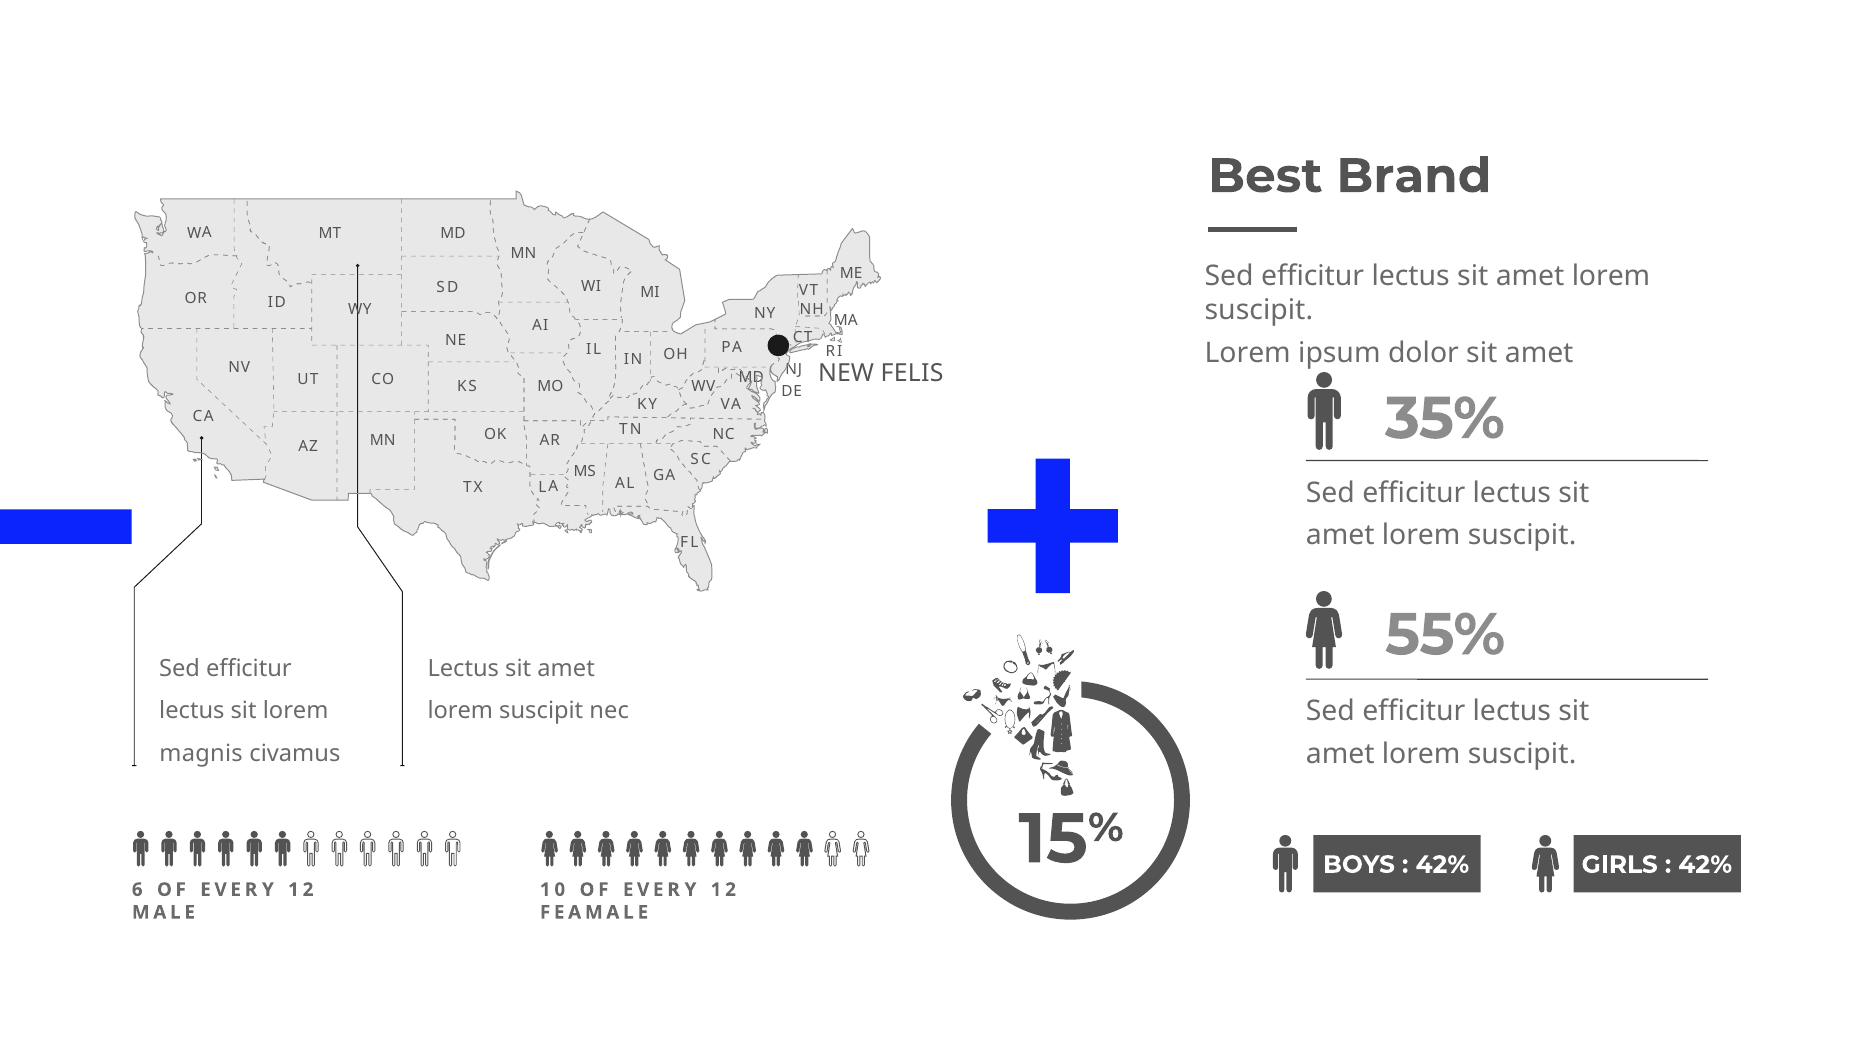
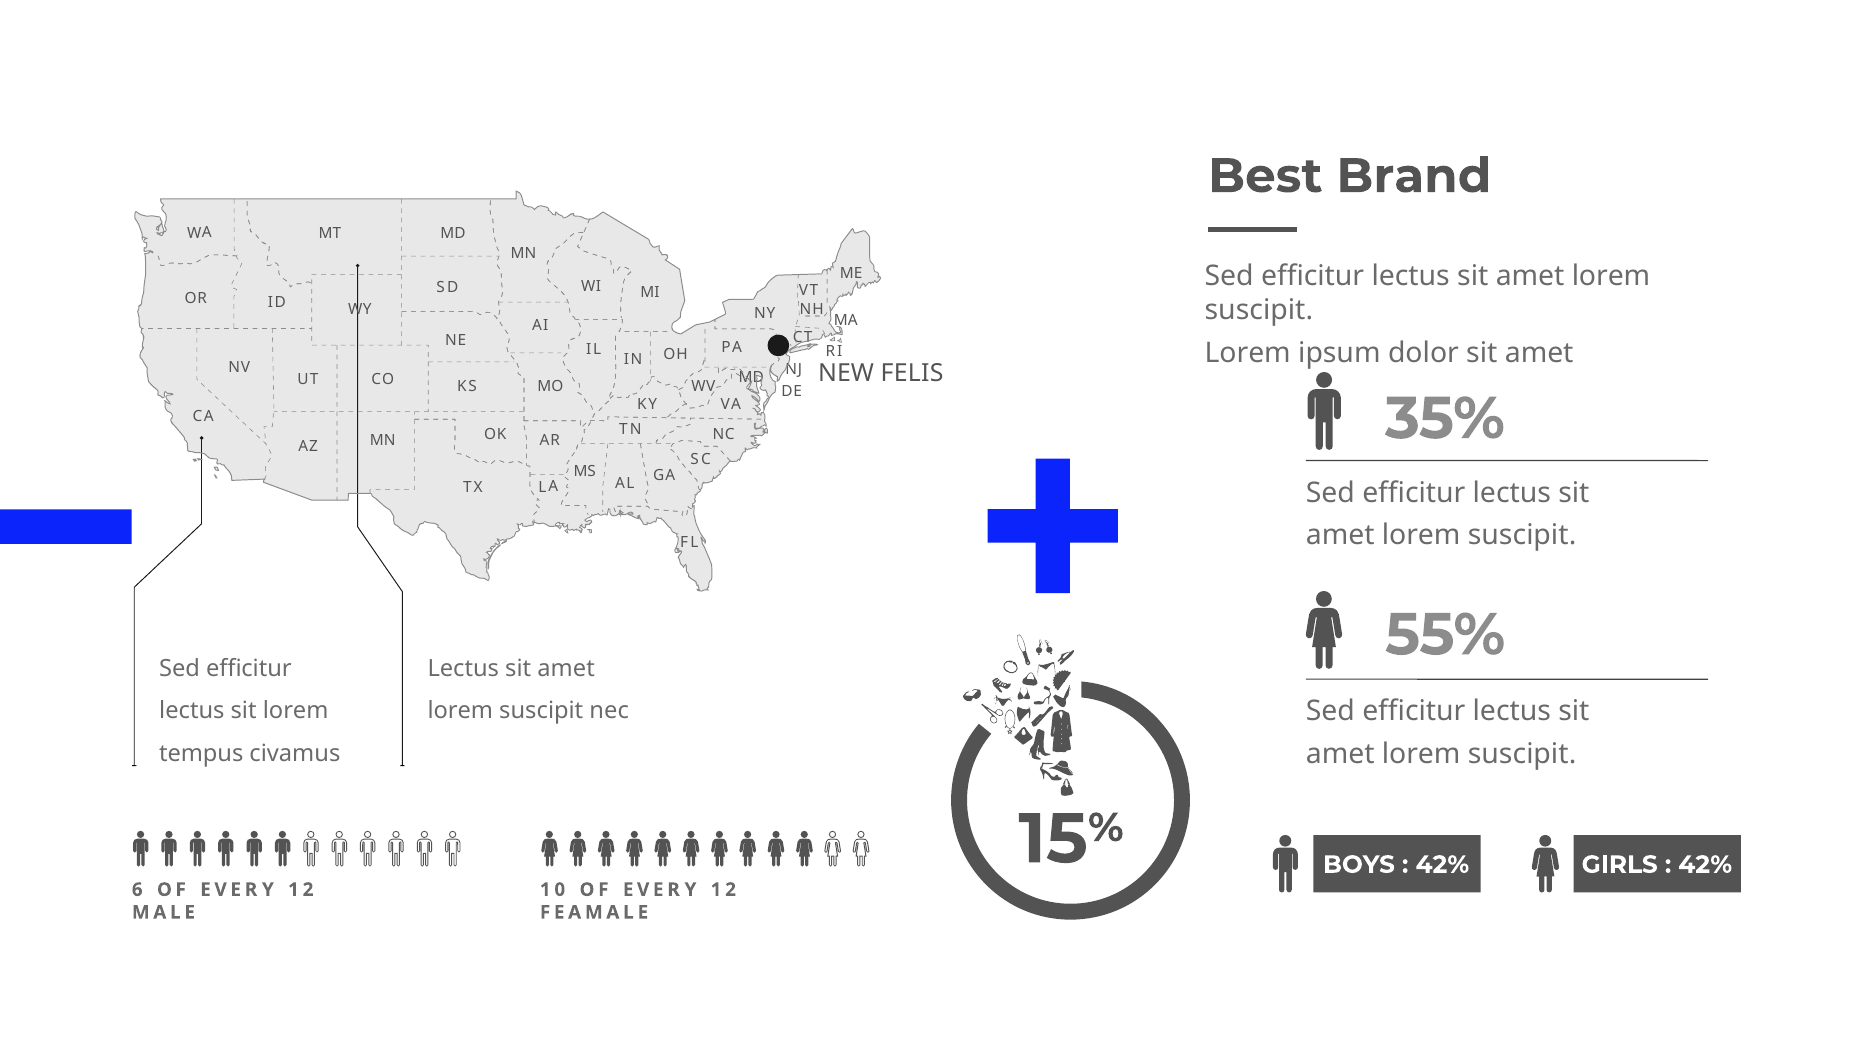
magnis: magnis -> tempus
